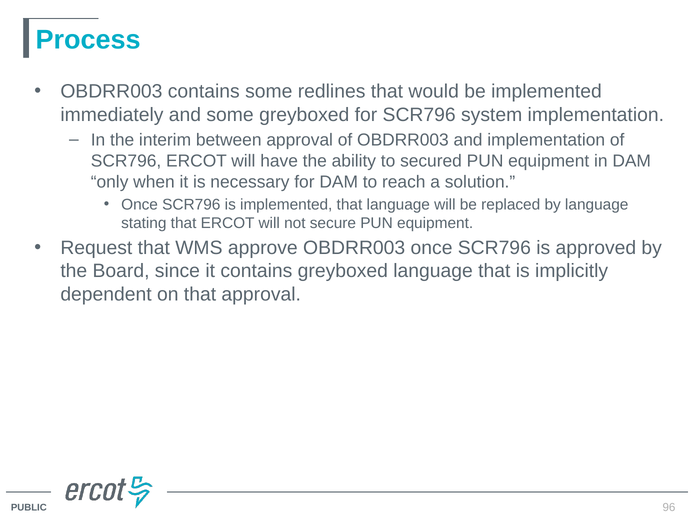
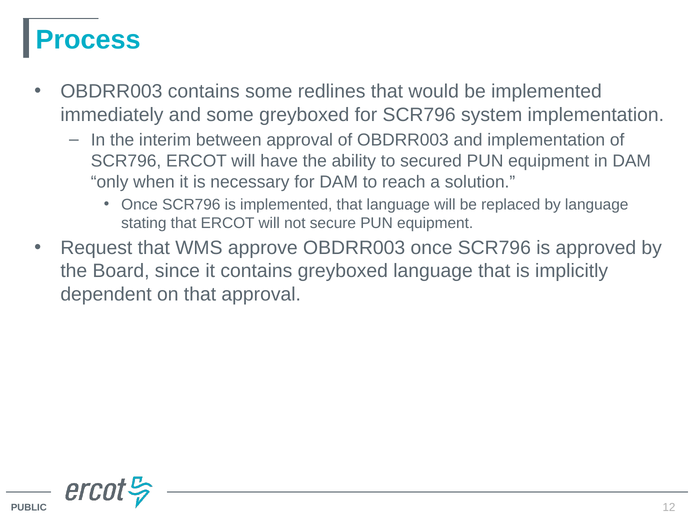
96: 96 -> 12
